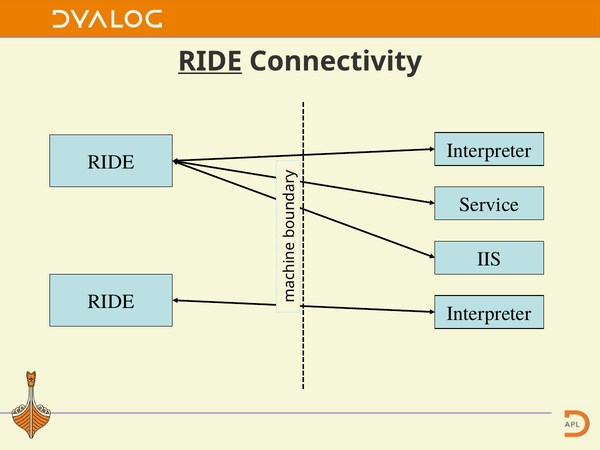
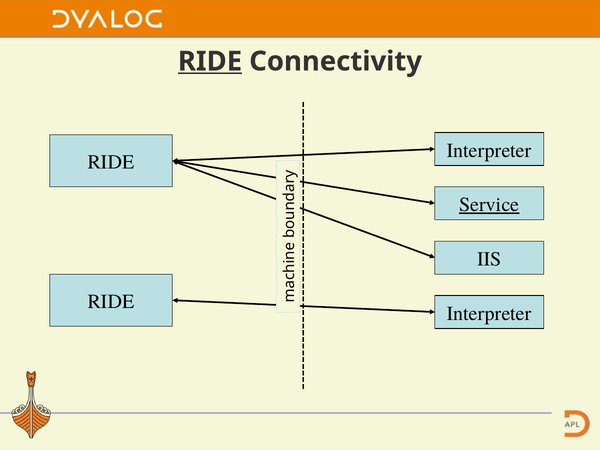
Service underline: none -> present
